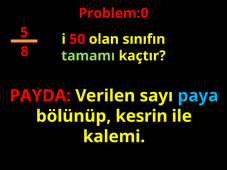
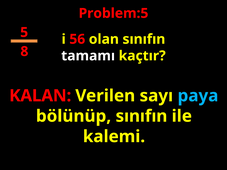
Problem:0: Problem:0 -> Problem:5
50: 50 -> 56
tamamı colour: light green -> white
PAYDA: PAYDA -> KALAN
bölünüp kesrin: kesrin -> sınıfın
